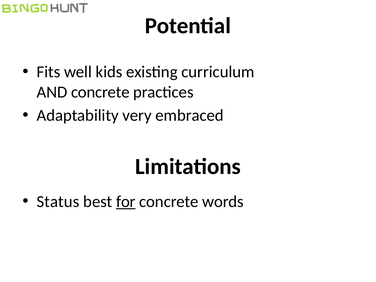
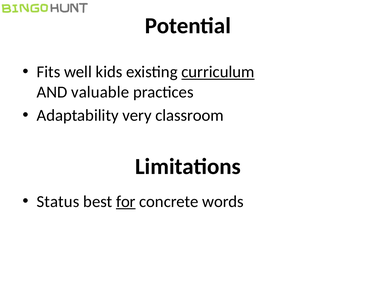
curriculum underline: none -> present
AND concrete: concrete -> valuable
embraced: embraced -> classroom
